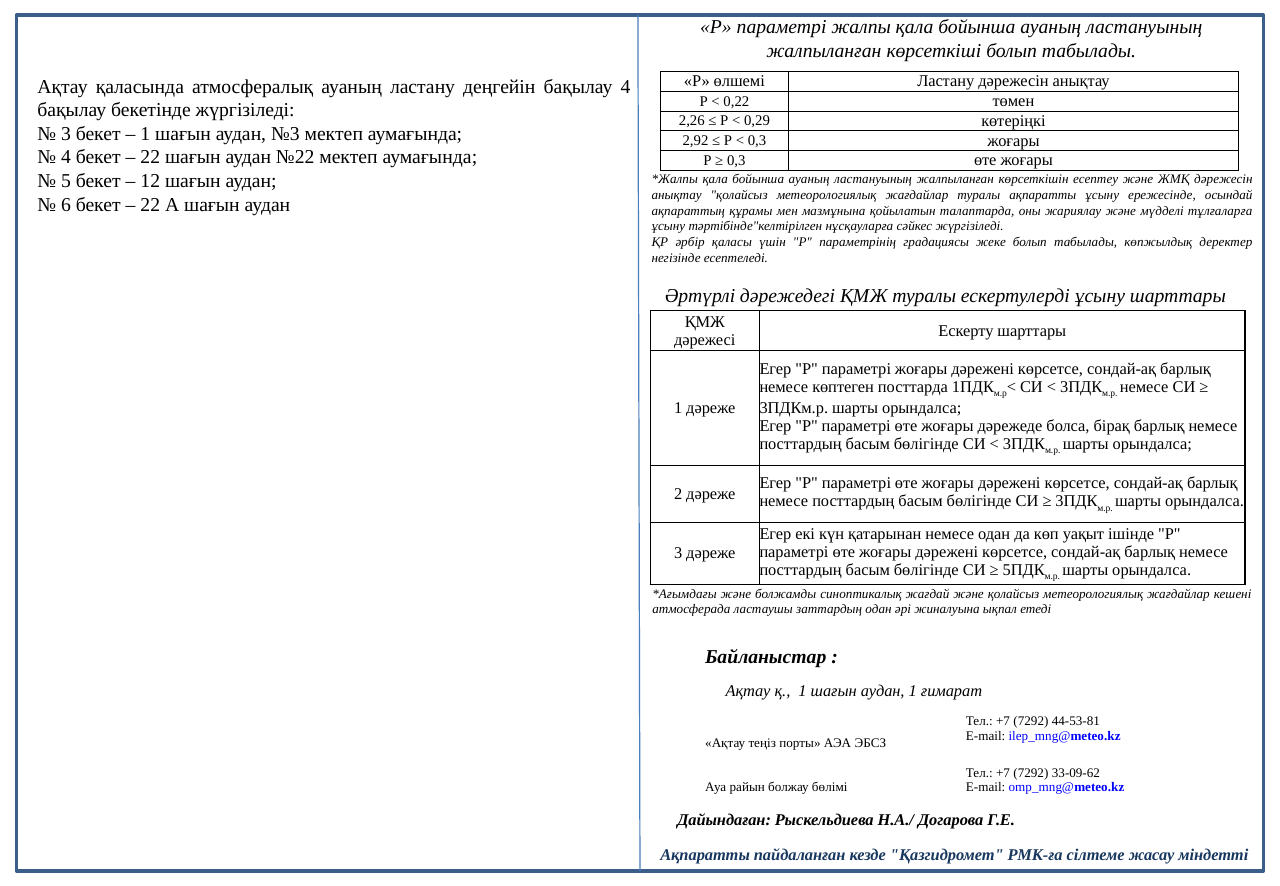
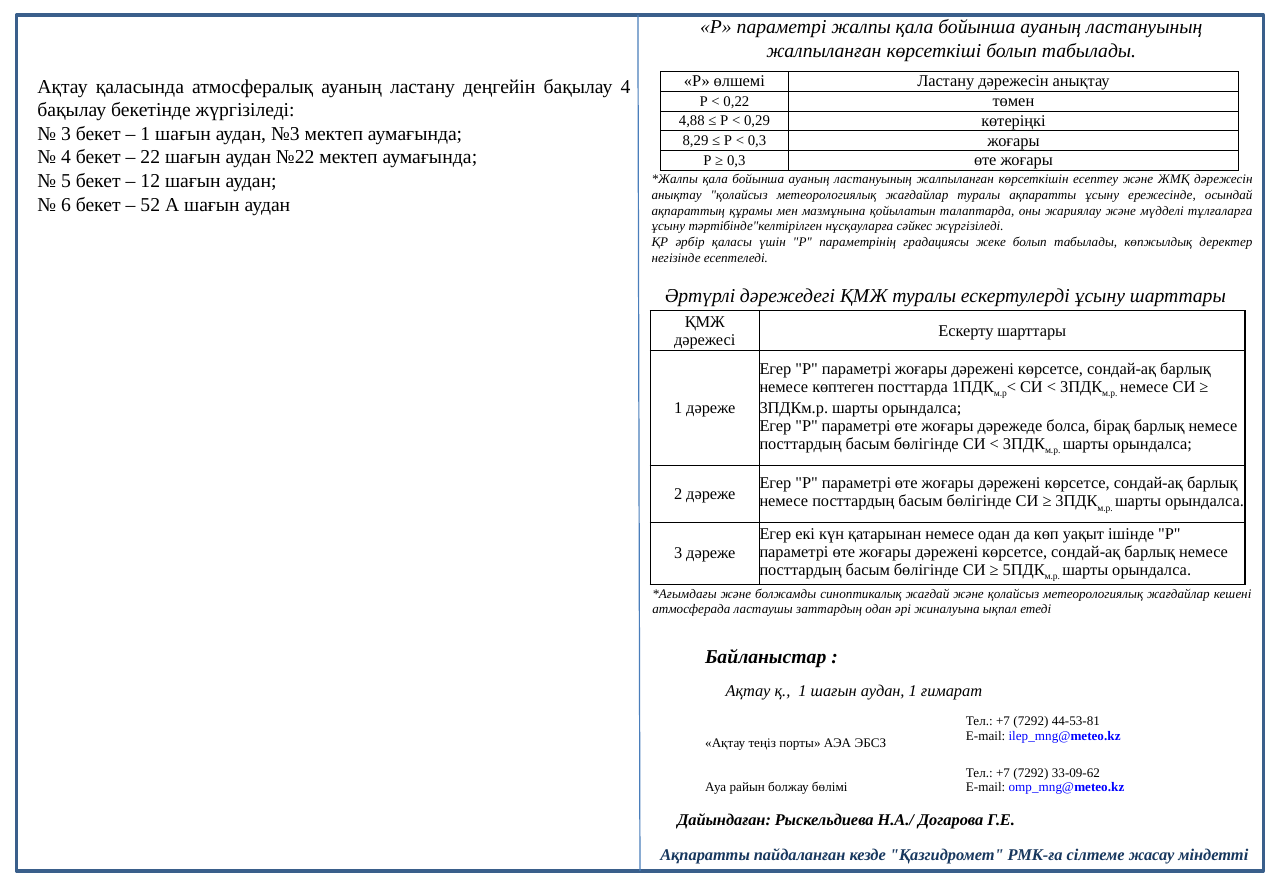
2,26: 2,26 -> 4,88
2,92: 2,92 -> 8,29
22 at (150, 205): 22 -> 52
